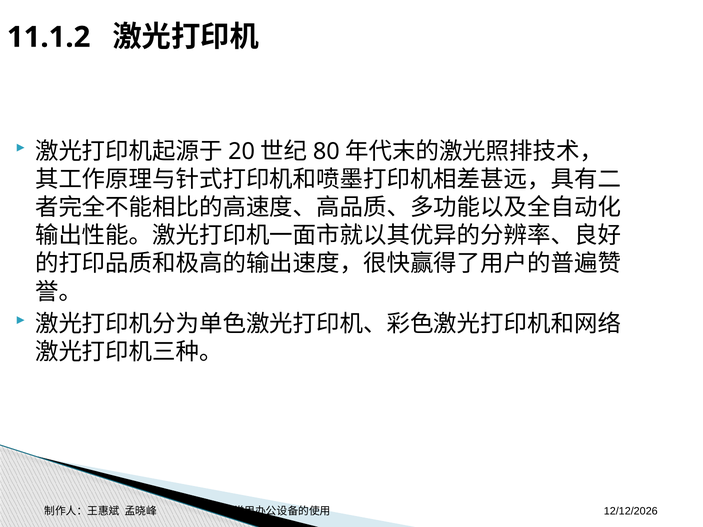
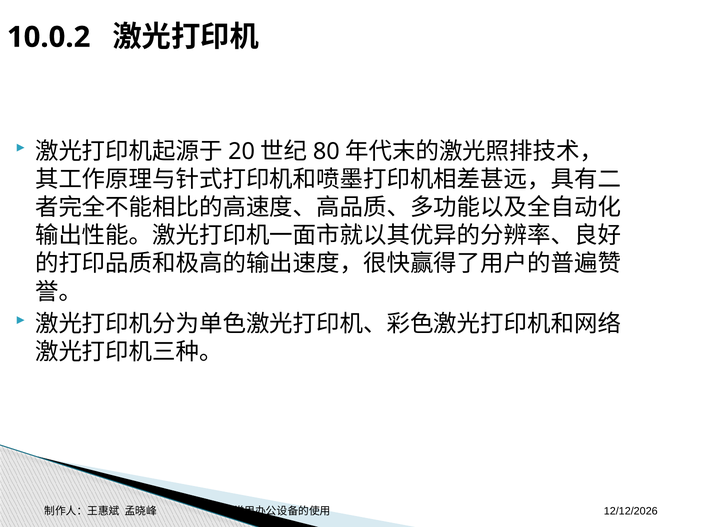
11.1.2: 11.1.2 -> 10.0.2
